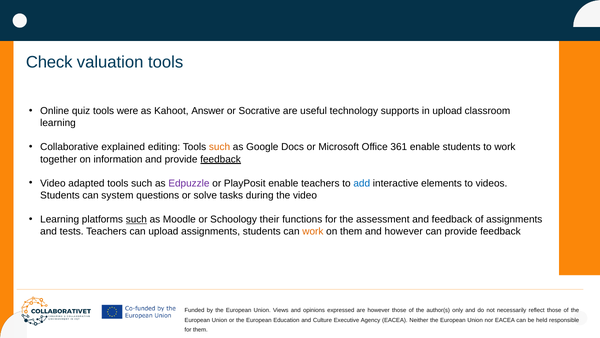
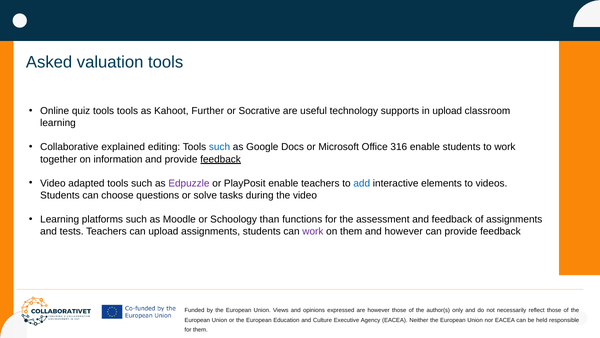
Check: Check -> Asked
tools were: were -> tools
Answer: Answer -> Further
such at (220, 147) colour: orange -> blue
361: 361 -> 316
system: system -> choose
such at (136, 219) underline: present -> none
their: their -> than
work at (313, 231) colour: orange -> purple
